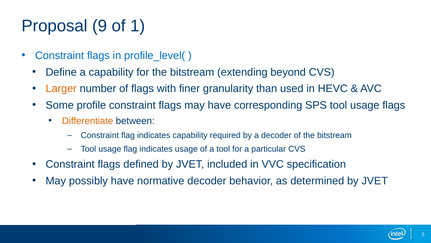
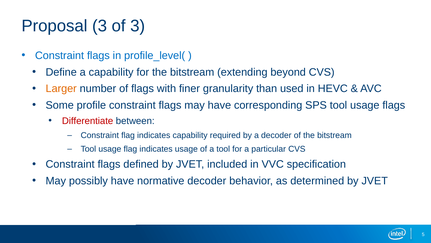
Proposal 9: 9 -> 3
of 1: 1 -> 3
Differentiate colour: orange -> red
